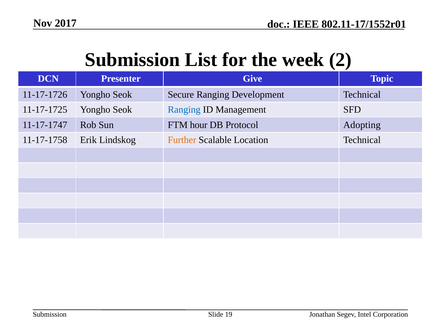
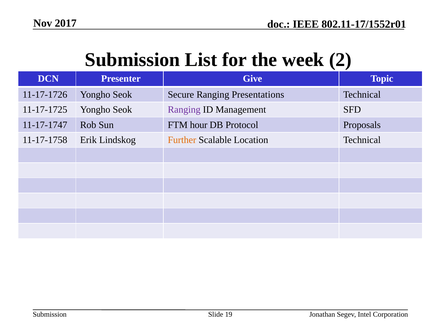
Development: Development -> Presentations
Ranging at (184, 110) colour: blue -> purple
Adopting: Adopting -> Proposals
